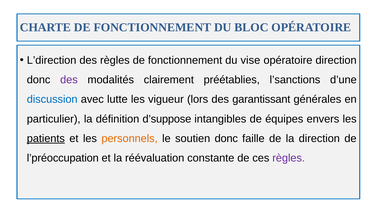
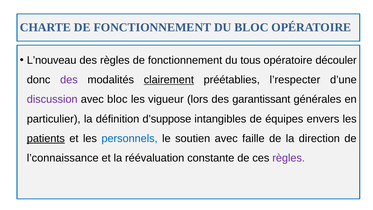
L’direction: L’direction -> L’nouveau
vise: vise -> tous
opératoire direction: direction -> découler
clairement underline: none -> present
l’sanctions: l’sanctions -> l’respecter
discussion colour: blue -> purple
avec lutte: lutte -> bloc
personnels colour: orange -> blue
soutien donc: donc -> avec
l’préoccupation: l’préoccupation -> l’connaissance
